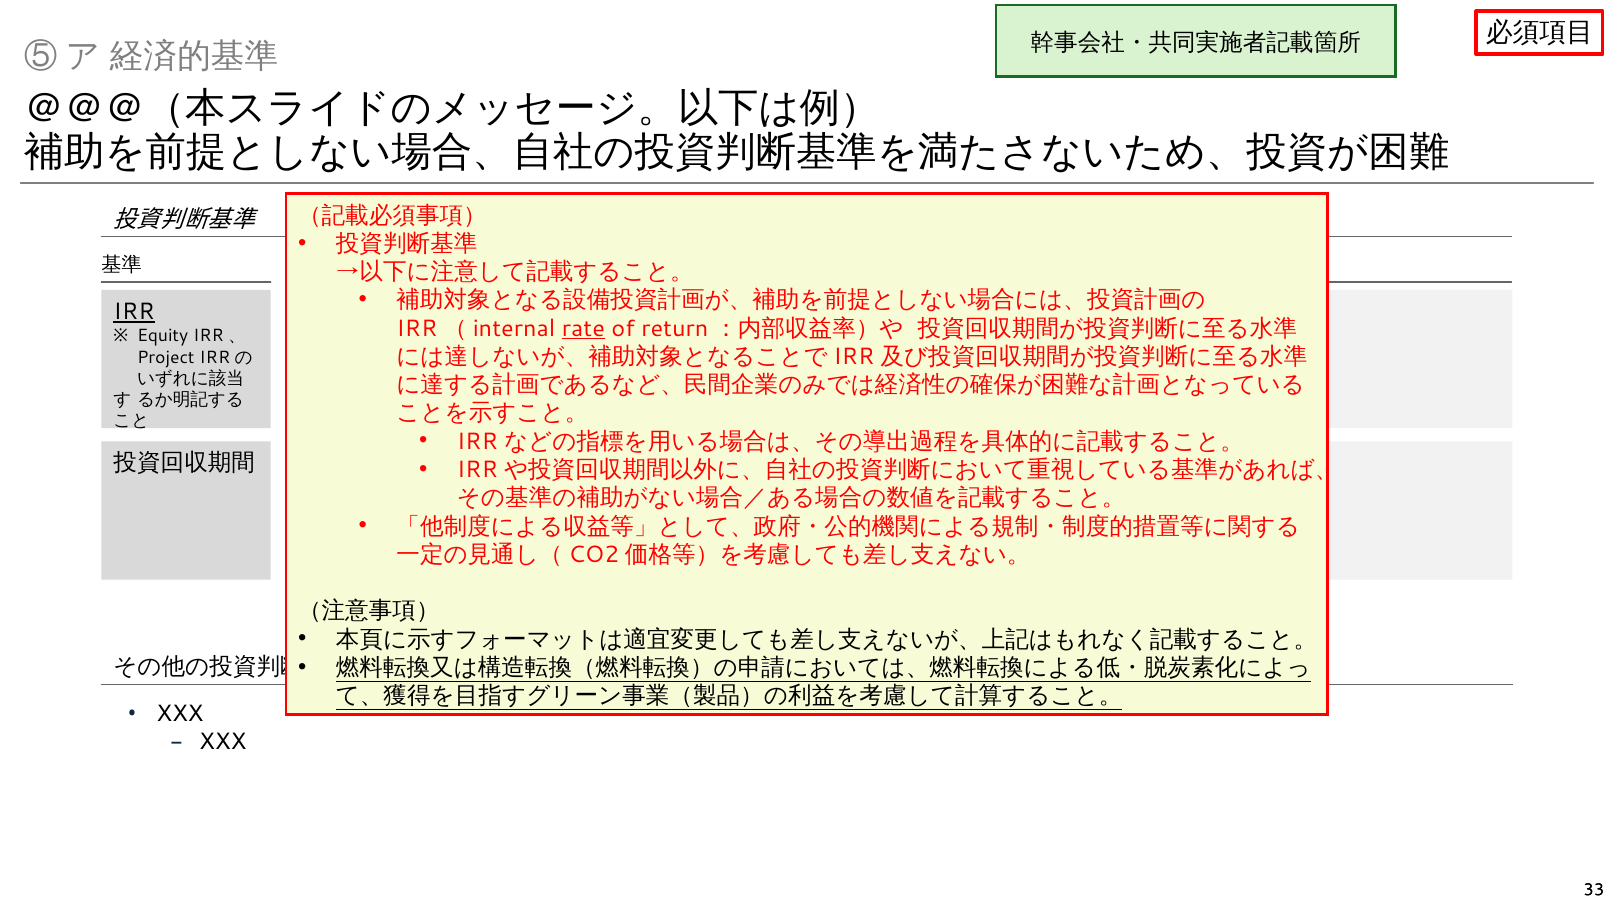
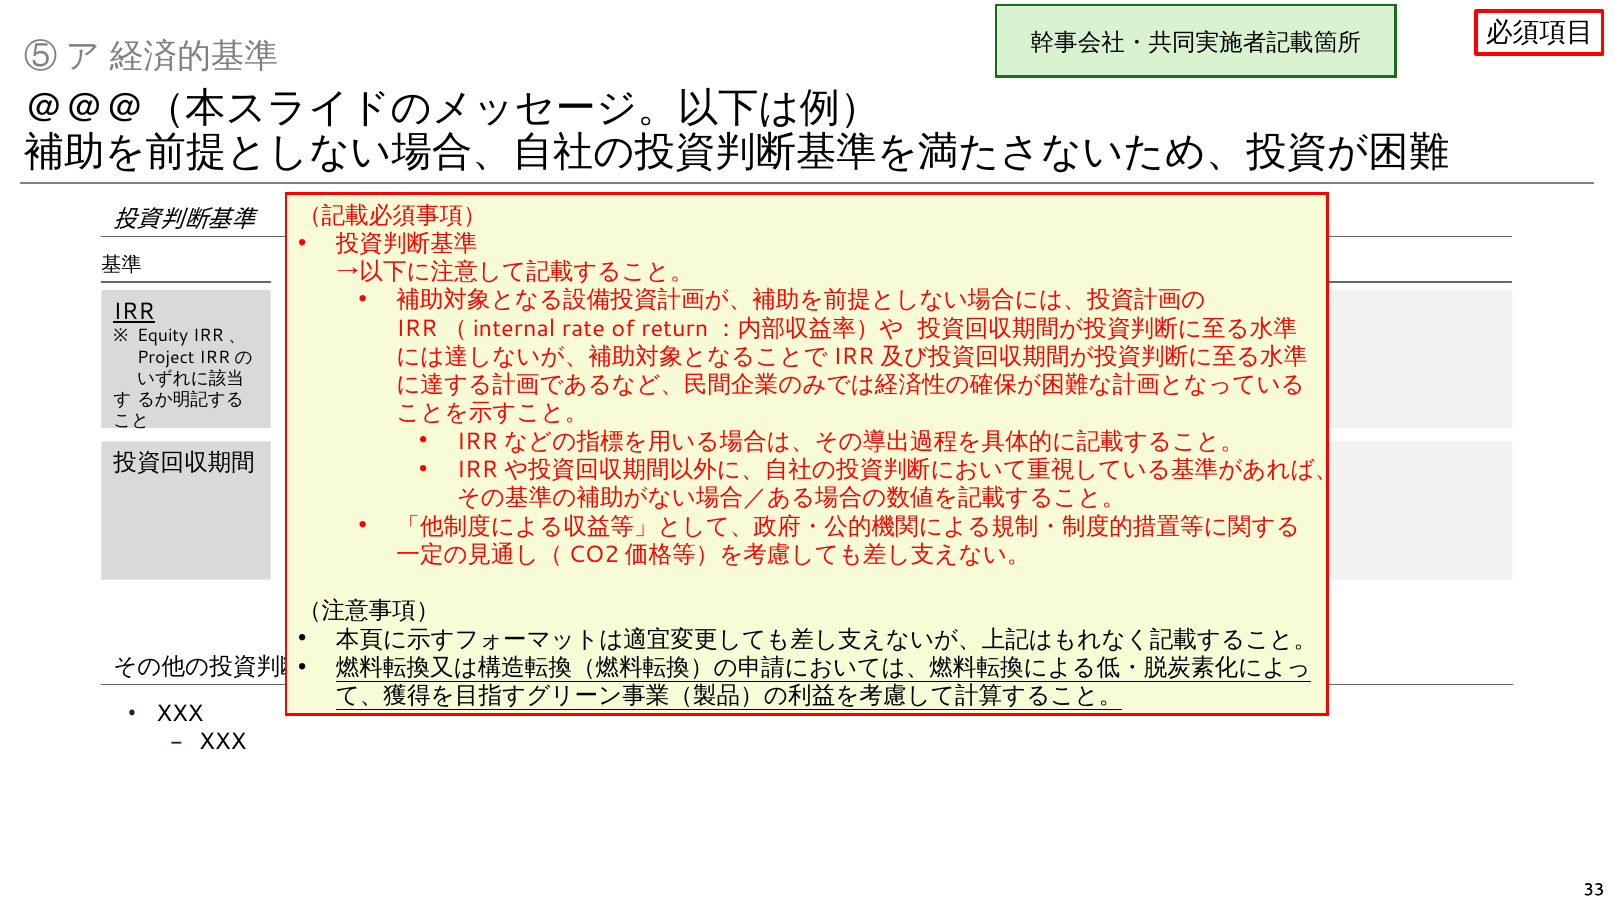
rate underline: present -> none
